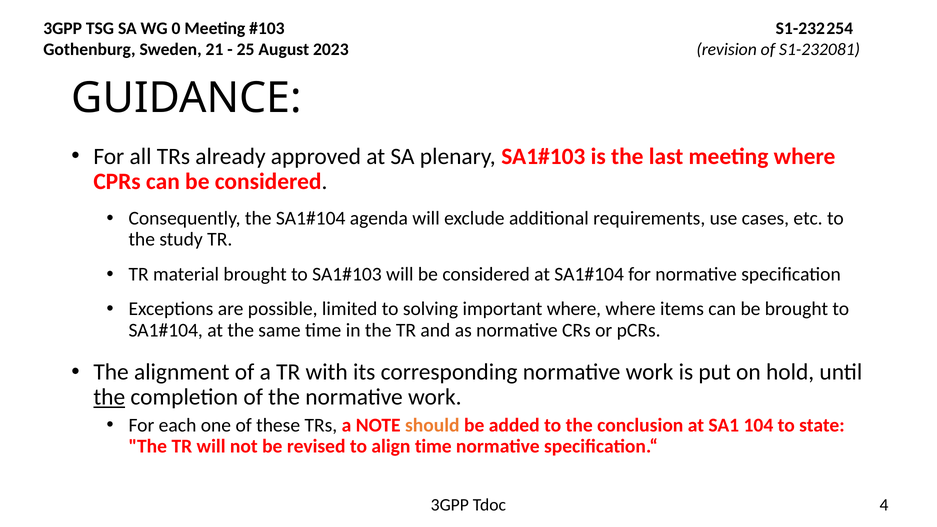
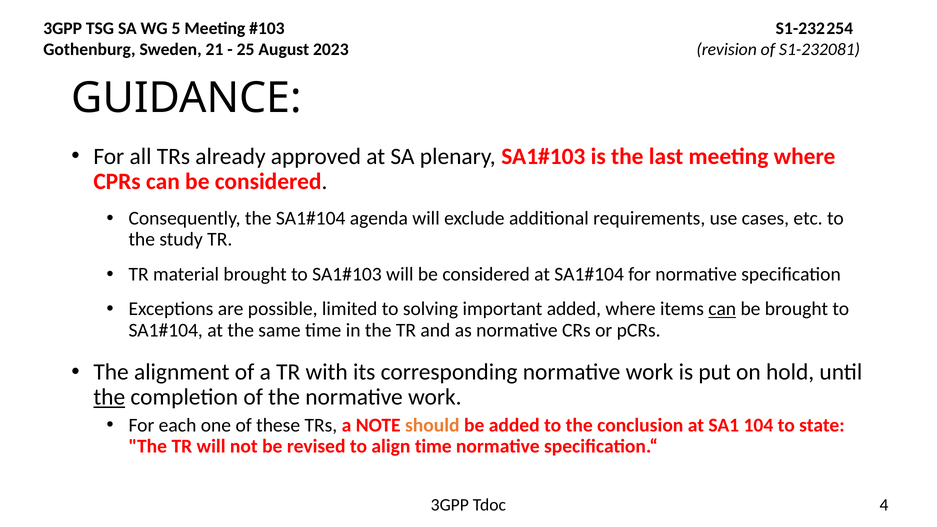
0: 0 -> 5
important where: where -> added
can at (722, 309) underline: none -> present
